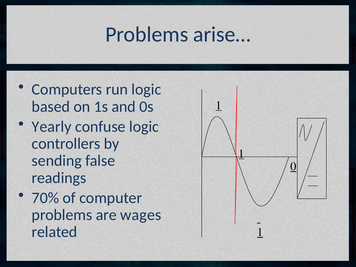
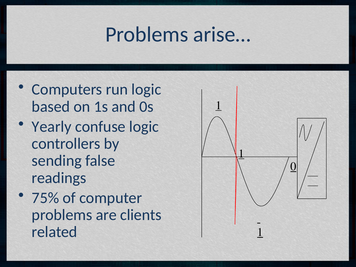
70%: 70% -> 75%
wages: wages -> clients
